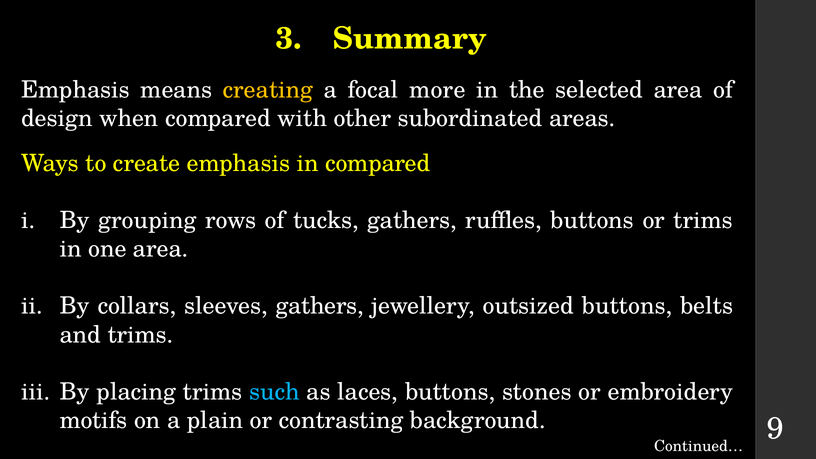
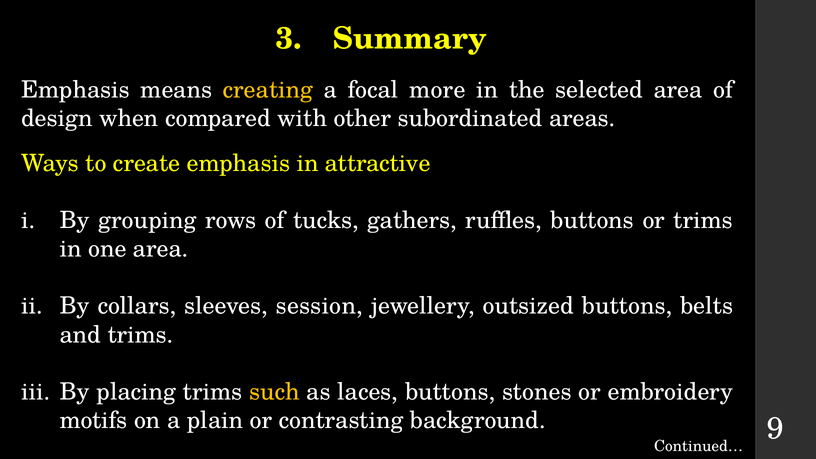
in compared: compared -> attractive
sleeves gathers: gathers -> session
such colour: light blue -> yellow
